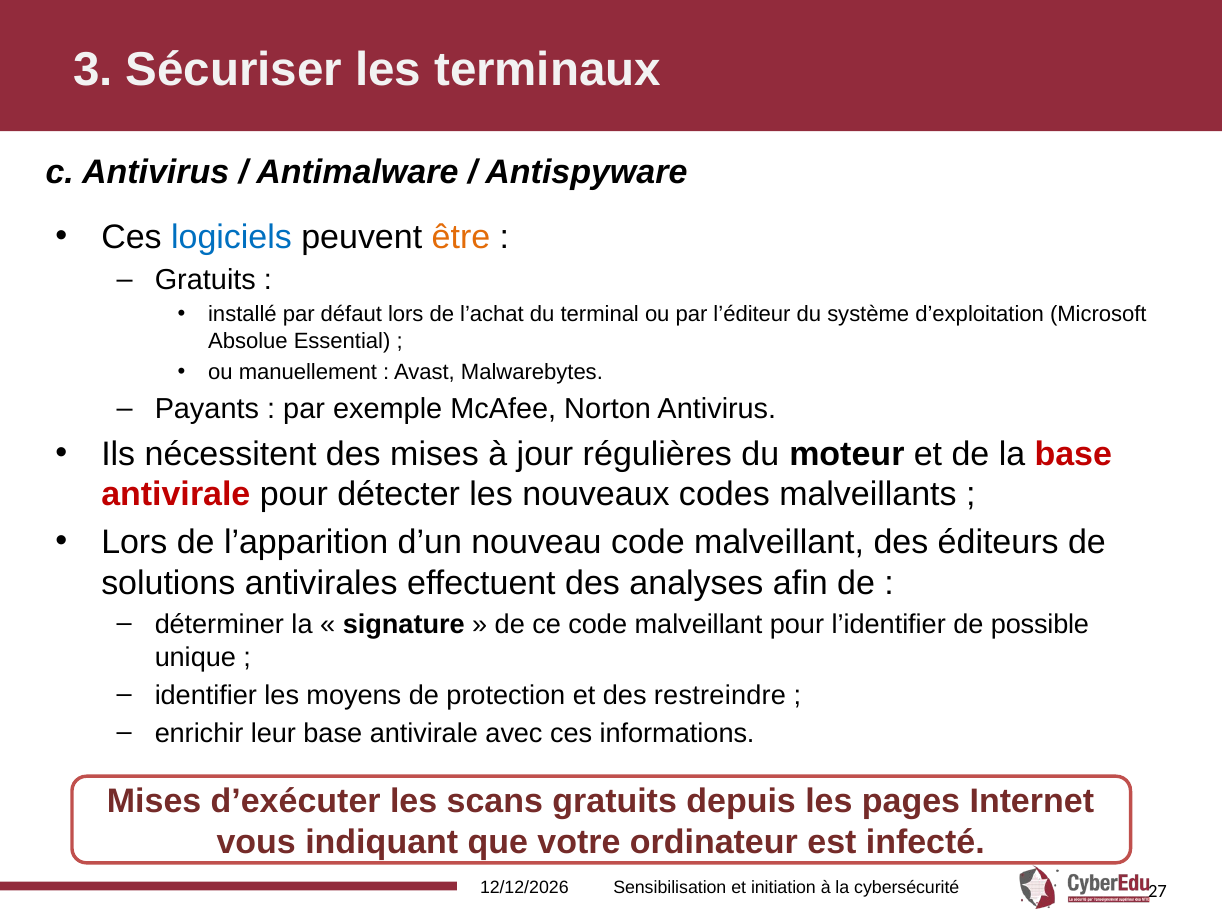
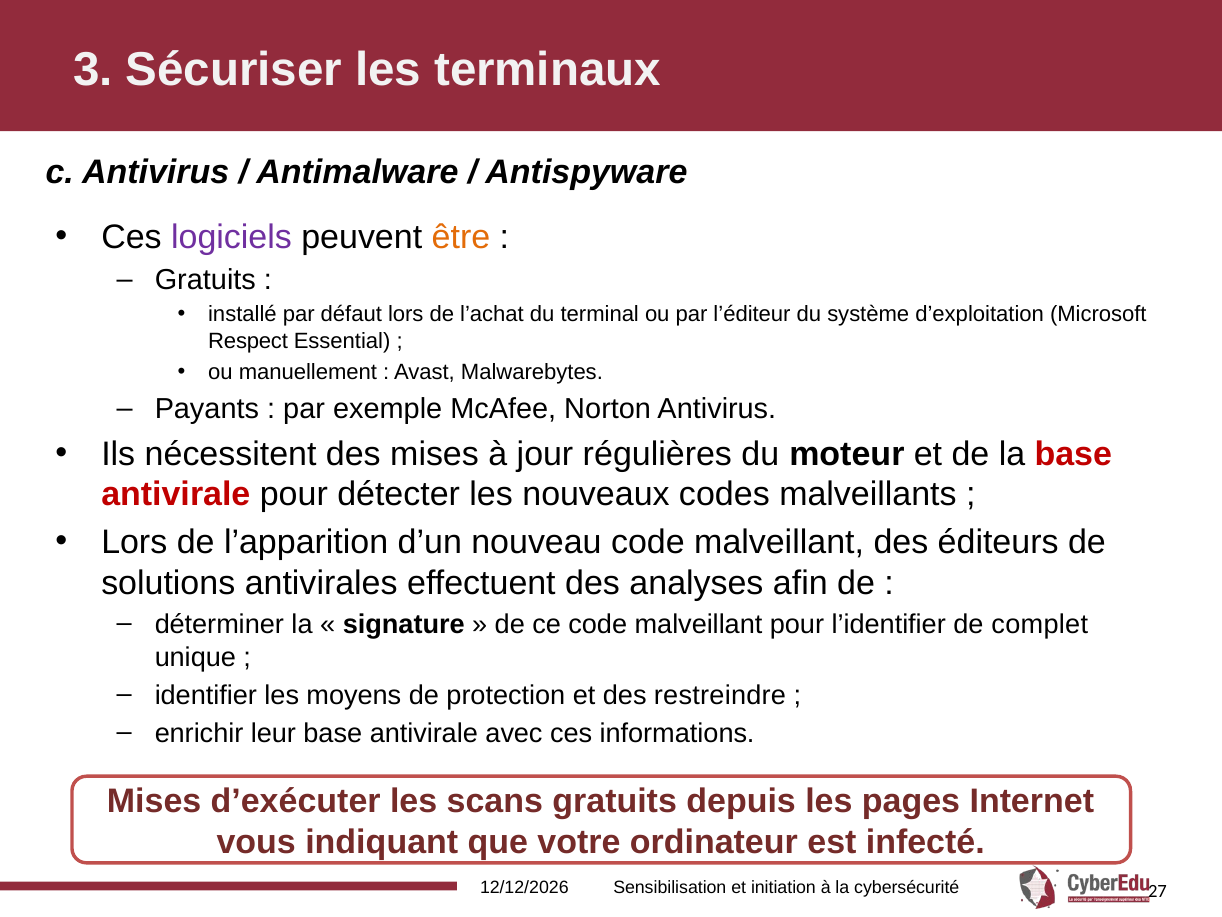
logiciels colour: blue -> purple
Absolue: Absolue -> Respect
possible: possible -> complet
